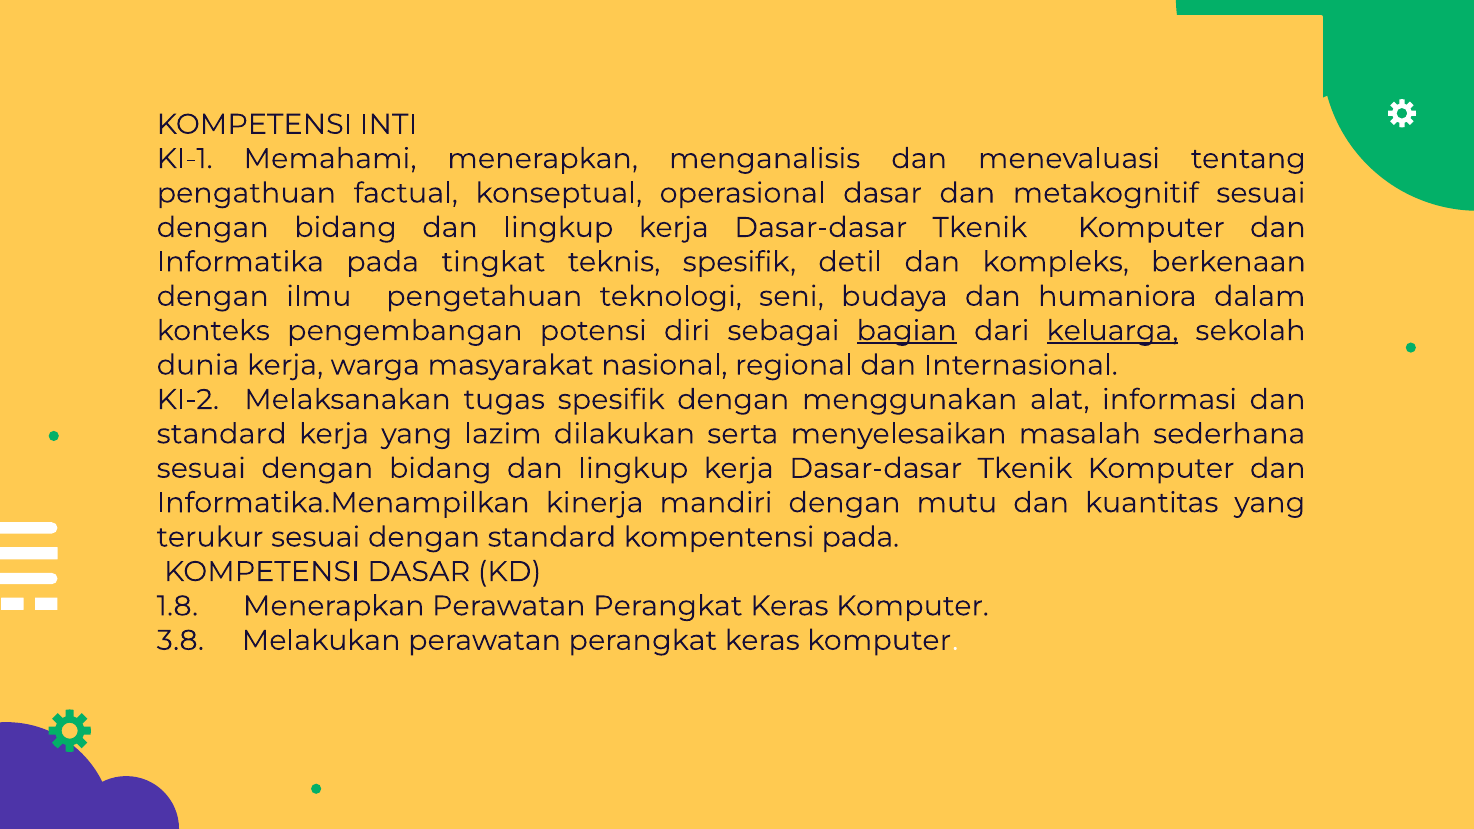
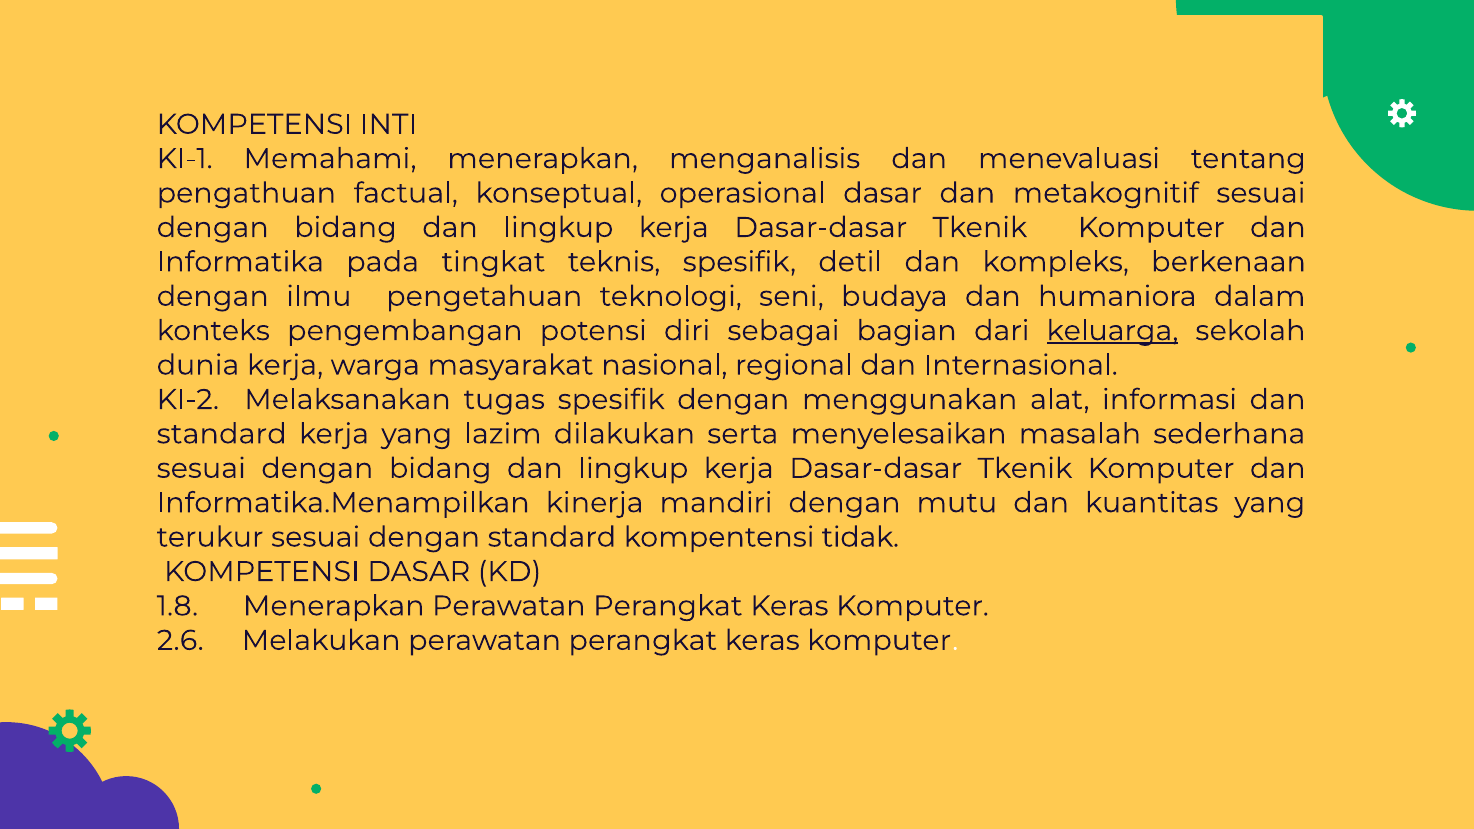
bagian underline: present -> none
kompentensi pada: pada -> tidak
3.8: 3.8 -> 2.6
